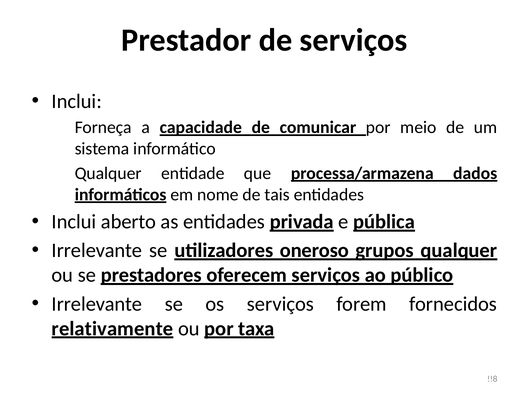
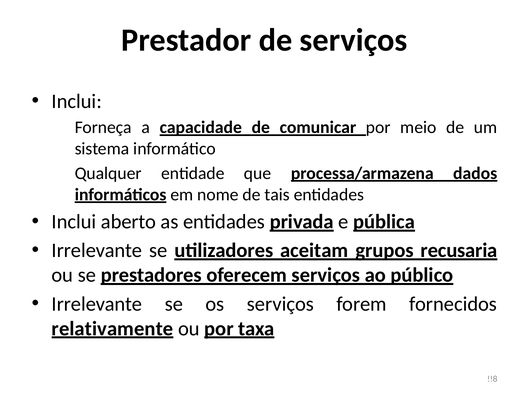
oneroso: oneroso -> aceitam
grupos qualquer: qualquer -> recusaria
